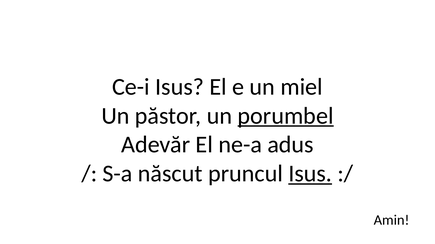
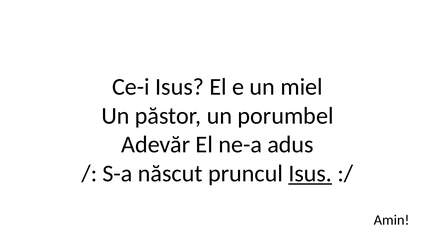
porumbel underline: present -> none
